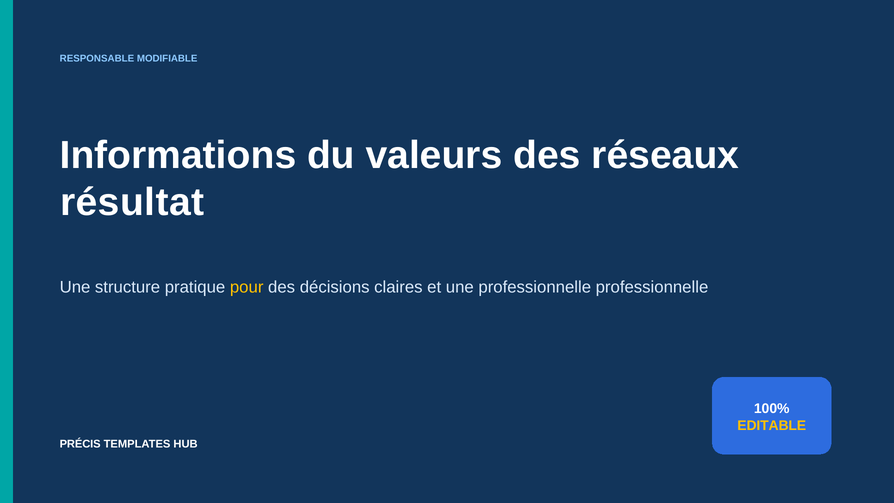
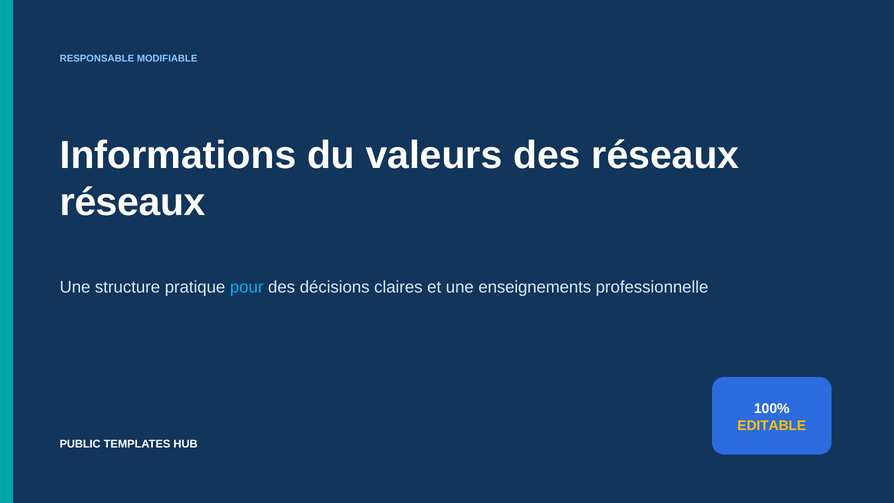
résultat at (132, 202): résultat -> réseaux
pour colour: yellow -> light blue
une professionnelle: professionnelle -> enseignements
PRÉCIS: PRÉCIS -> PUBLIC
